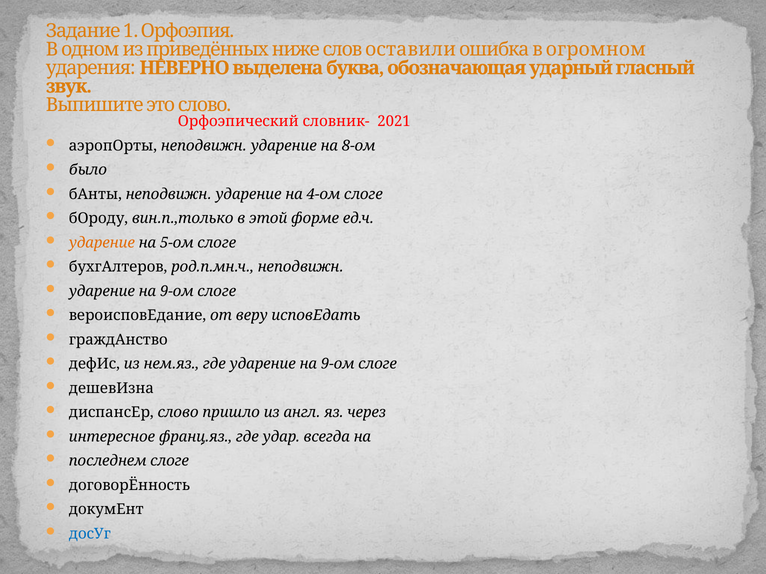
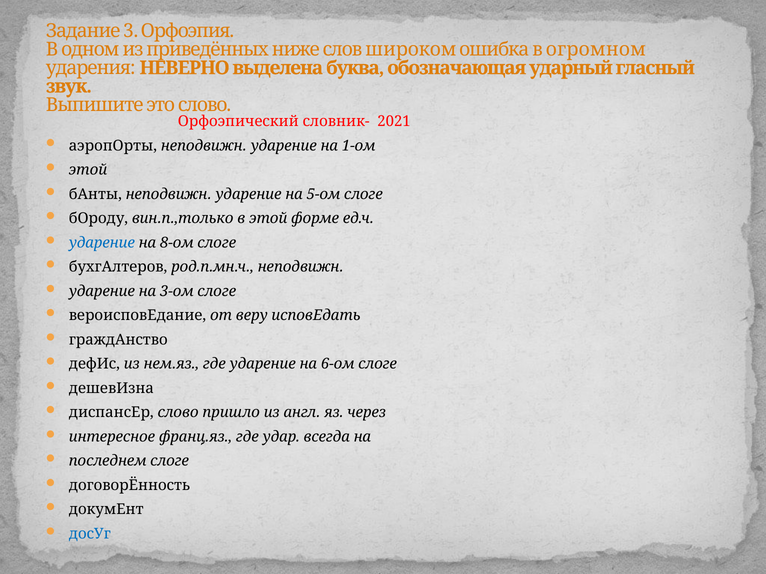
1: 1 -> 3
оставили: оставили -> широком
8-ом: 8-ом -> 1-ом
было at (88, 170): было -> этой
4-ом: 4-ом -> 5-ом
ударение at (102, 243) colour: orange -> blue
5-ом: 5-ом -> 8-ом
9-ом at (177, 291): 9-ом -> 3-ом
где ударение на 9-ом: 9-ом -> 6-ом
